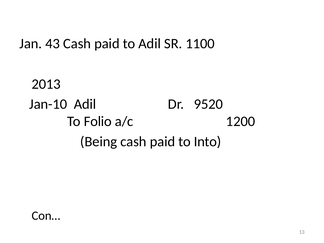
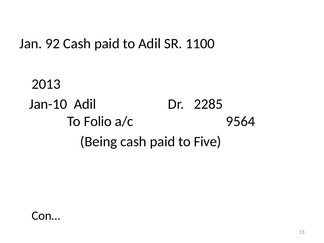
43: 43 -> 92
9520: 9520 -> 2285
1200: 1200 -> 9564
Into: Into -> Five
